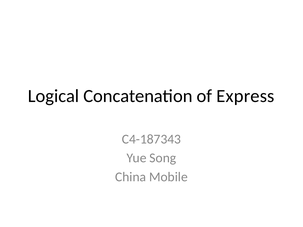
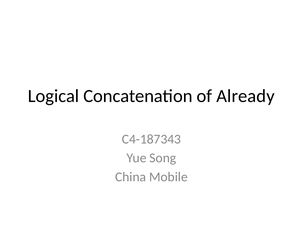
Express: Express -> Already
